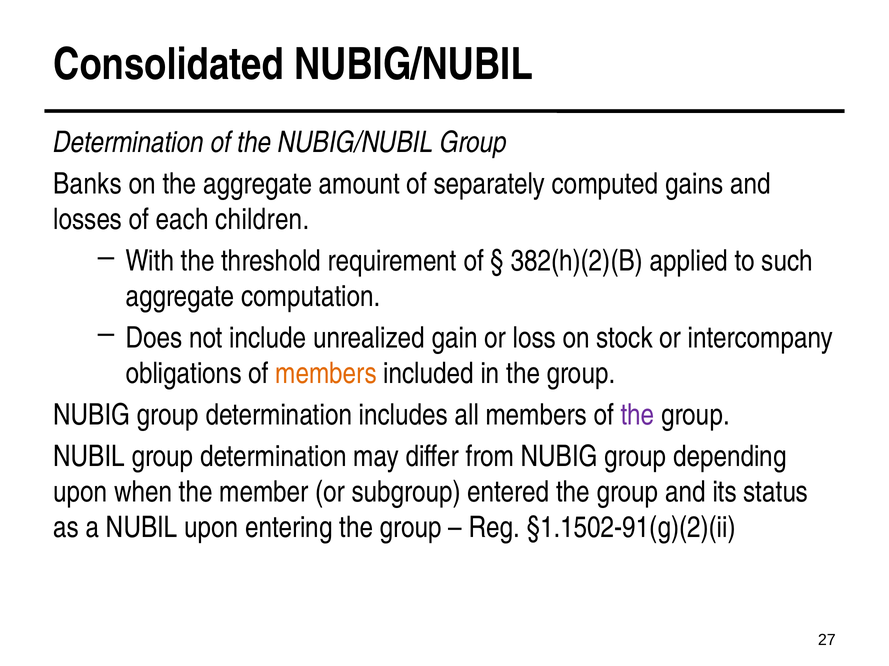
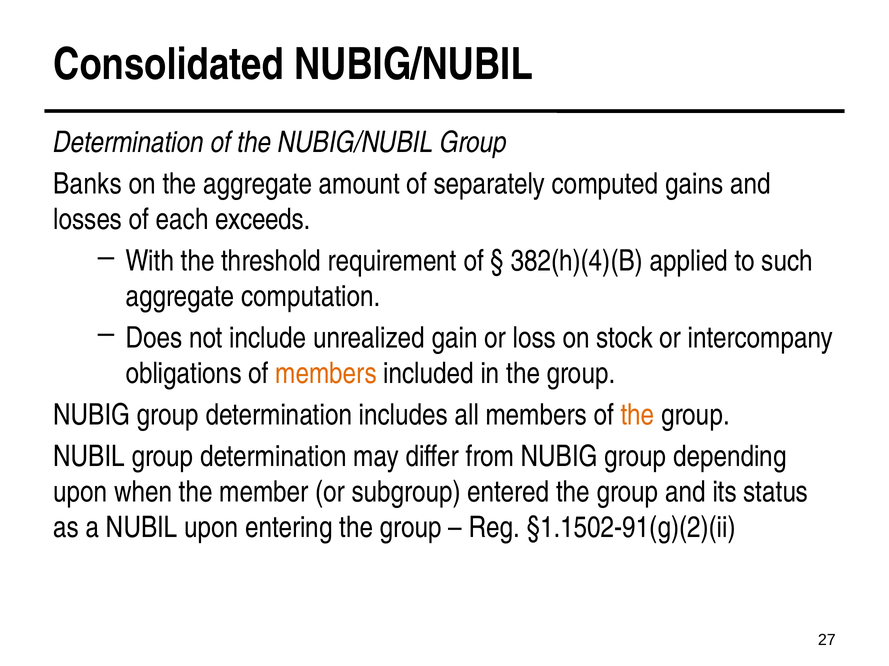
children: children -> exceeds
382(h)(2)(B: 382(h)(2)(B -> 382(h)(4)(B
the at (638, 415) colour: purple -> orange
